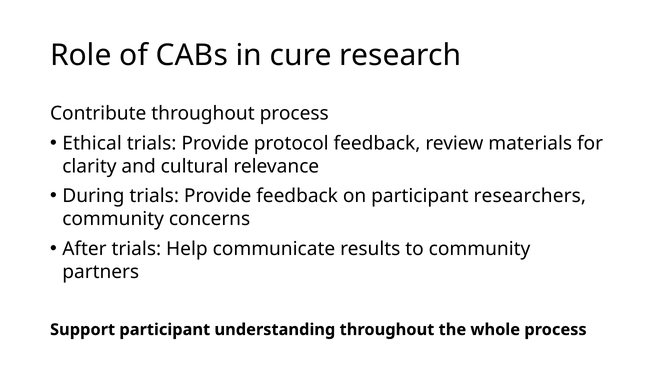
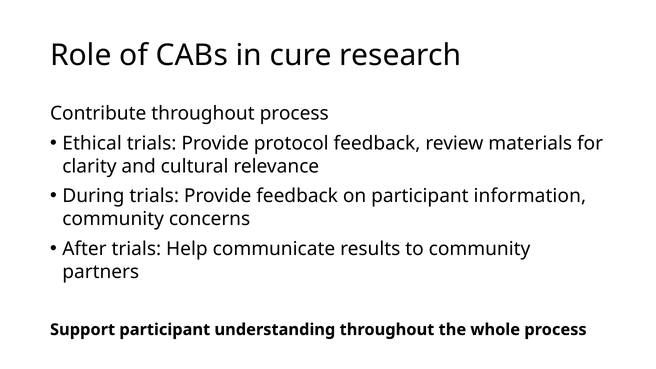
researchers: researchers -> information
